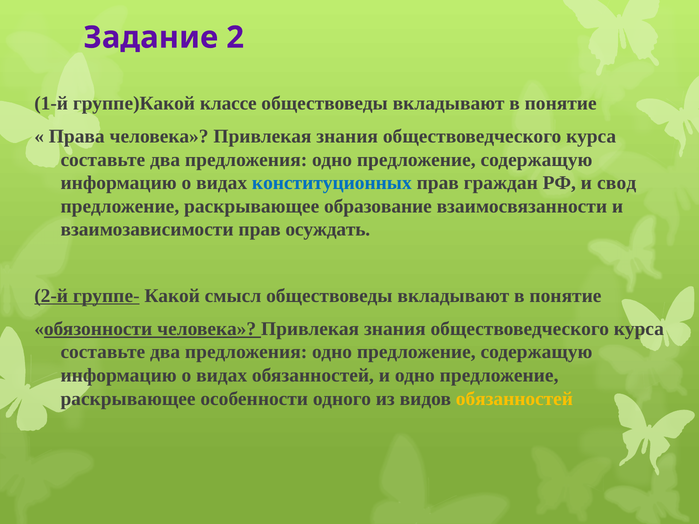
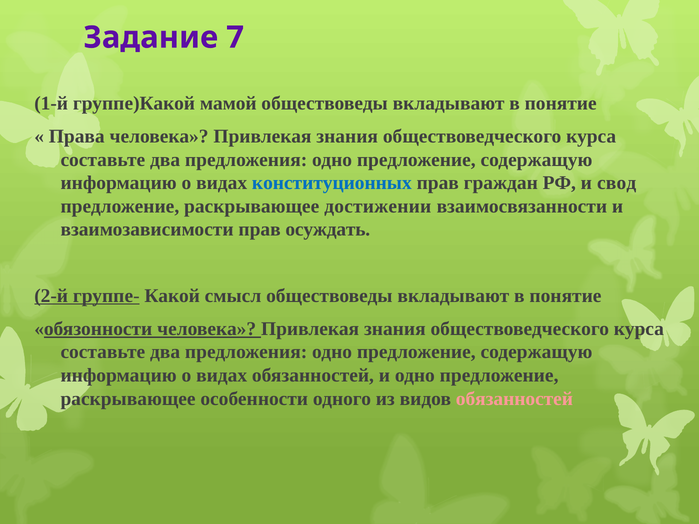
2: 2 -> 7
классе: классе -> мамой
образование: образование -> достижении
обязанностей at (514, 399) colour: yellow -> pink
